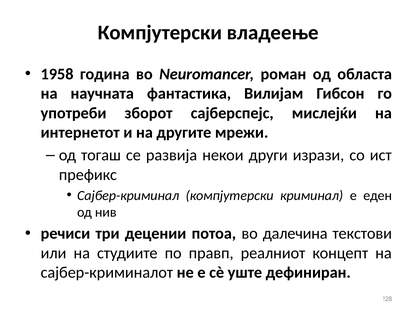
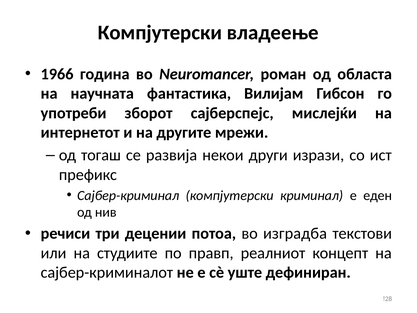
1958: 1958 -> 1966
далечина: далечина -> изградба
